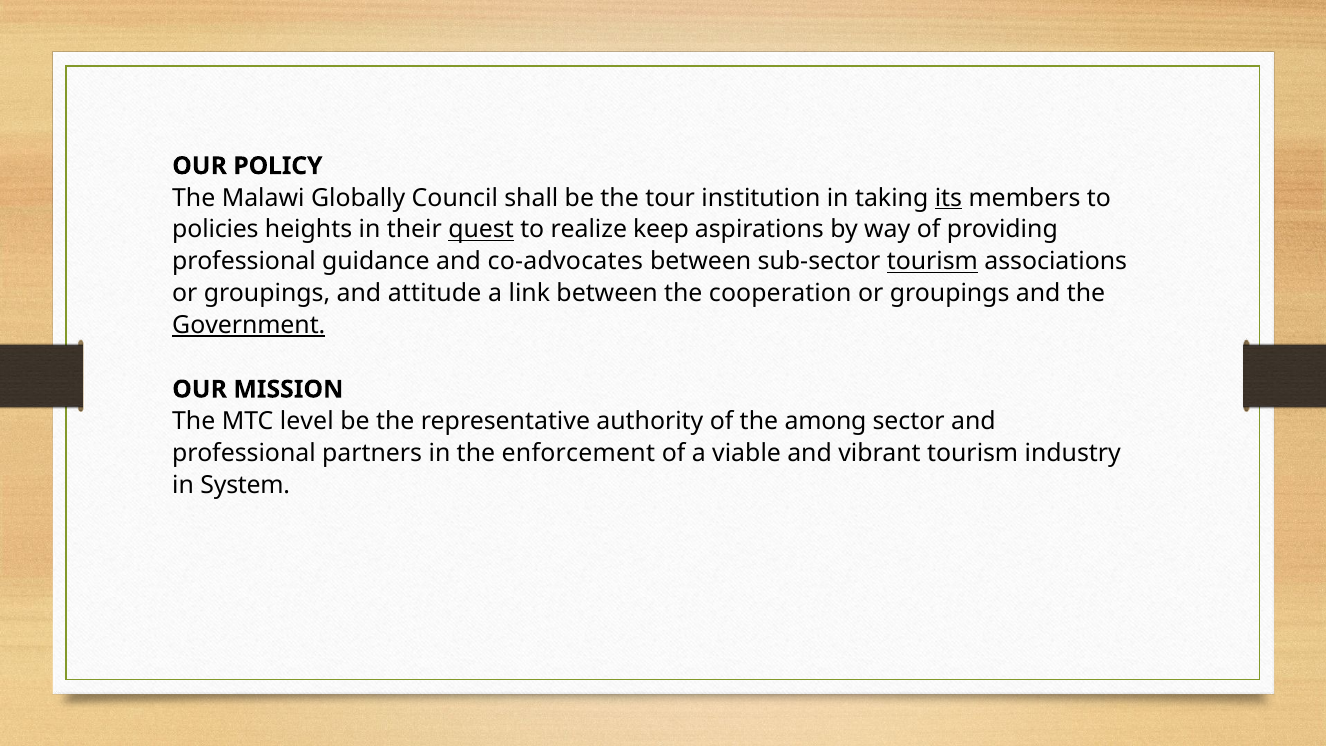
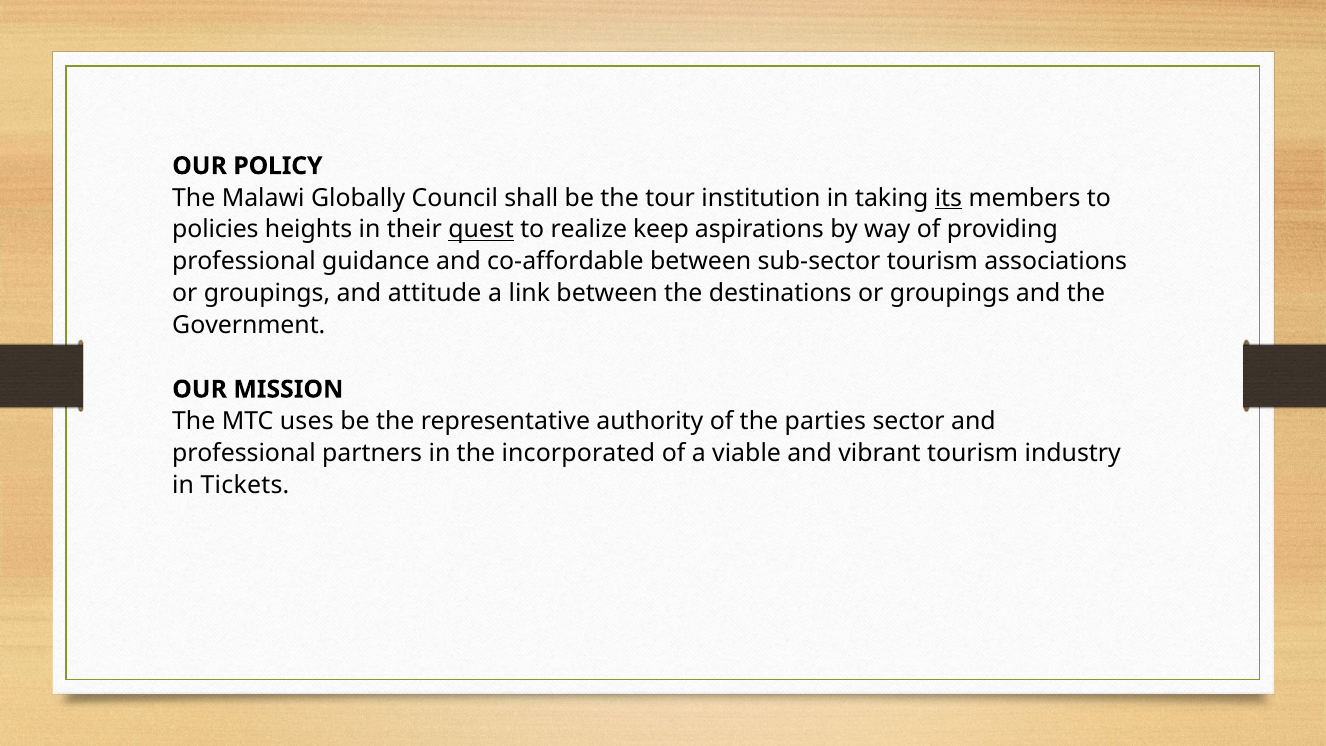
co-advocates: co-advocates -> co-affordable
tourism at (932, 262) underline: present -> none
cooperation: cooperation -> destinations
Government underline: present -> none
level: level -> uses
among: among -> parties
enforcement: enforcement -> incorporated
System: System -> Tickets
